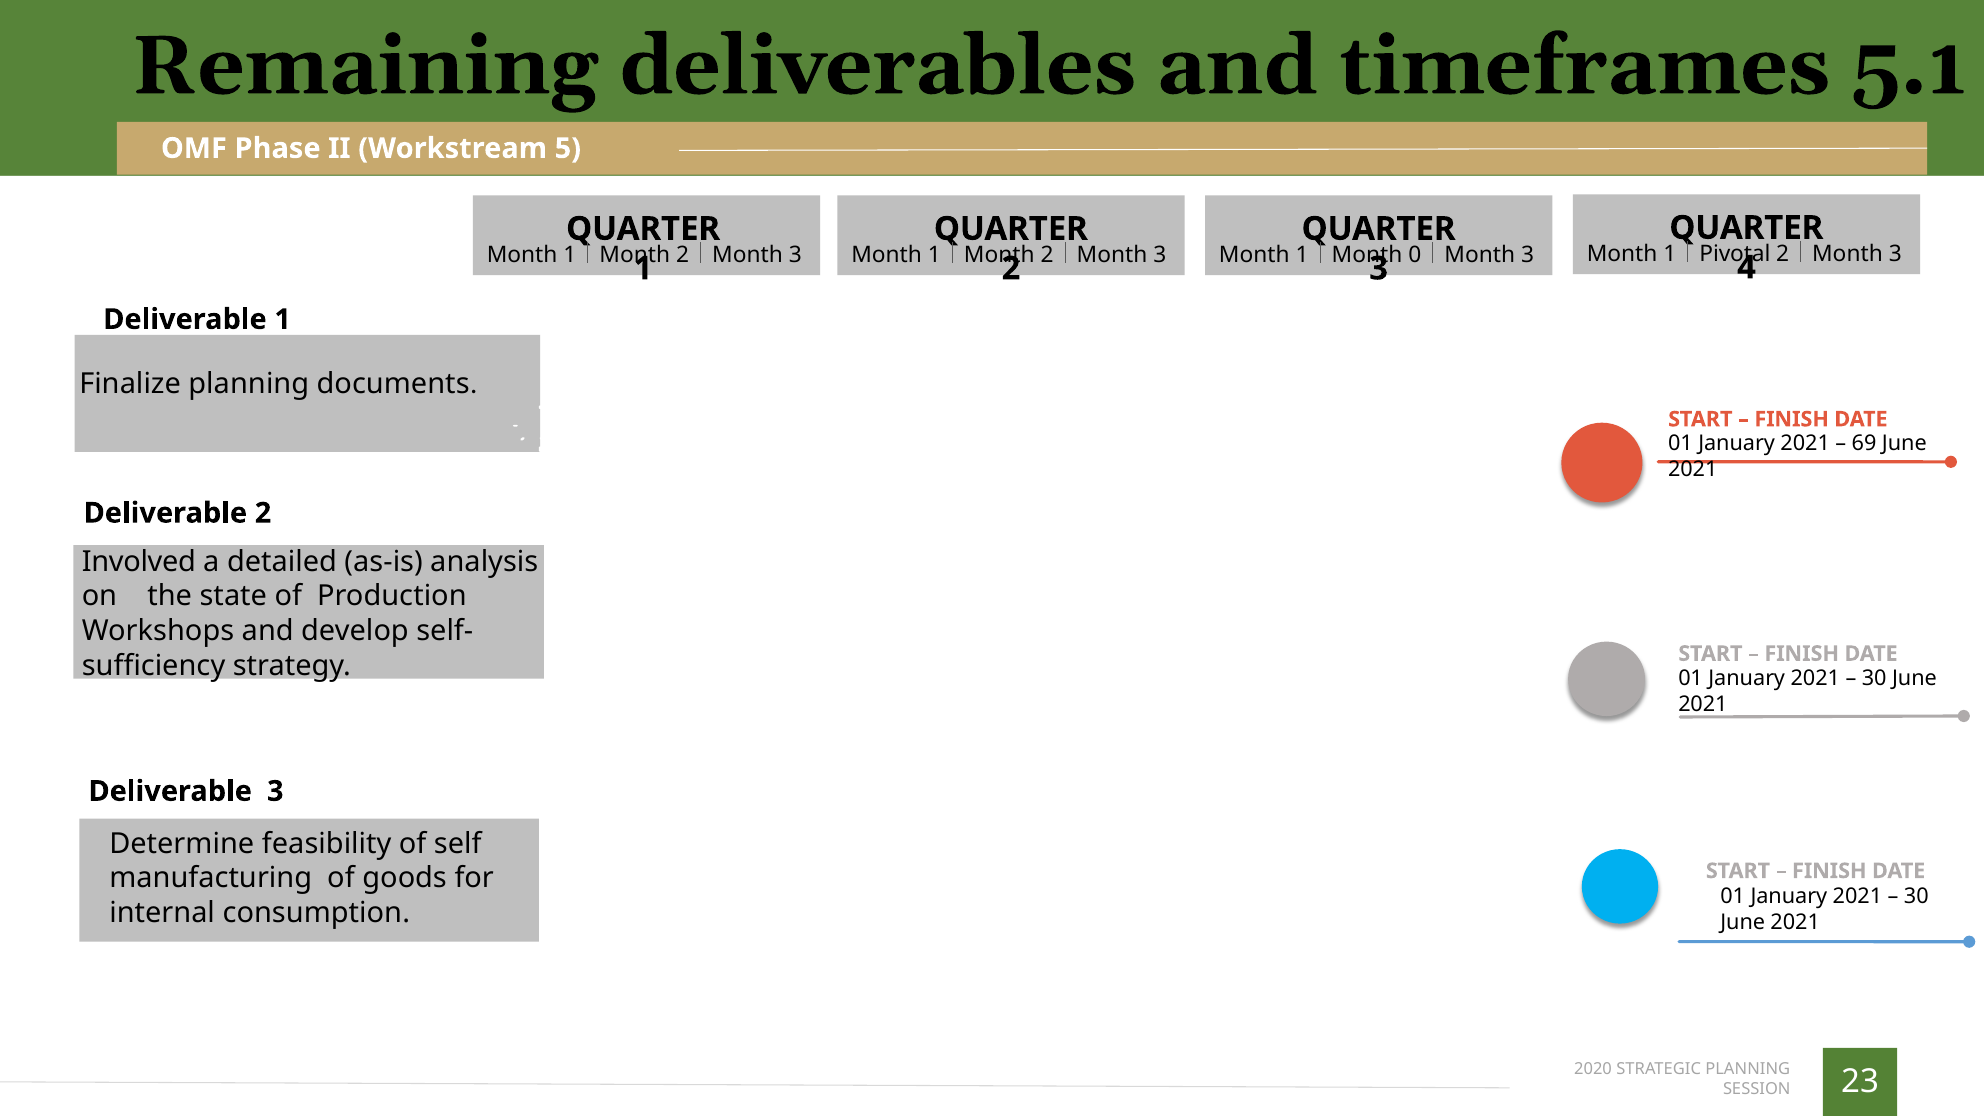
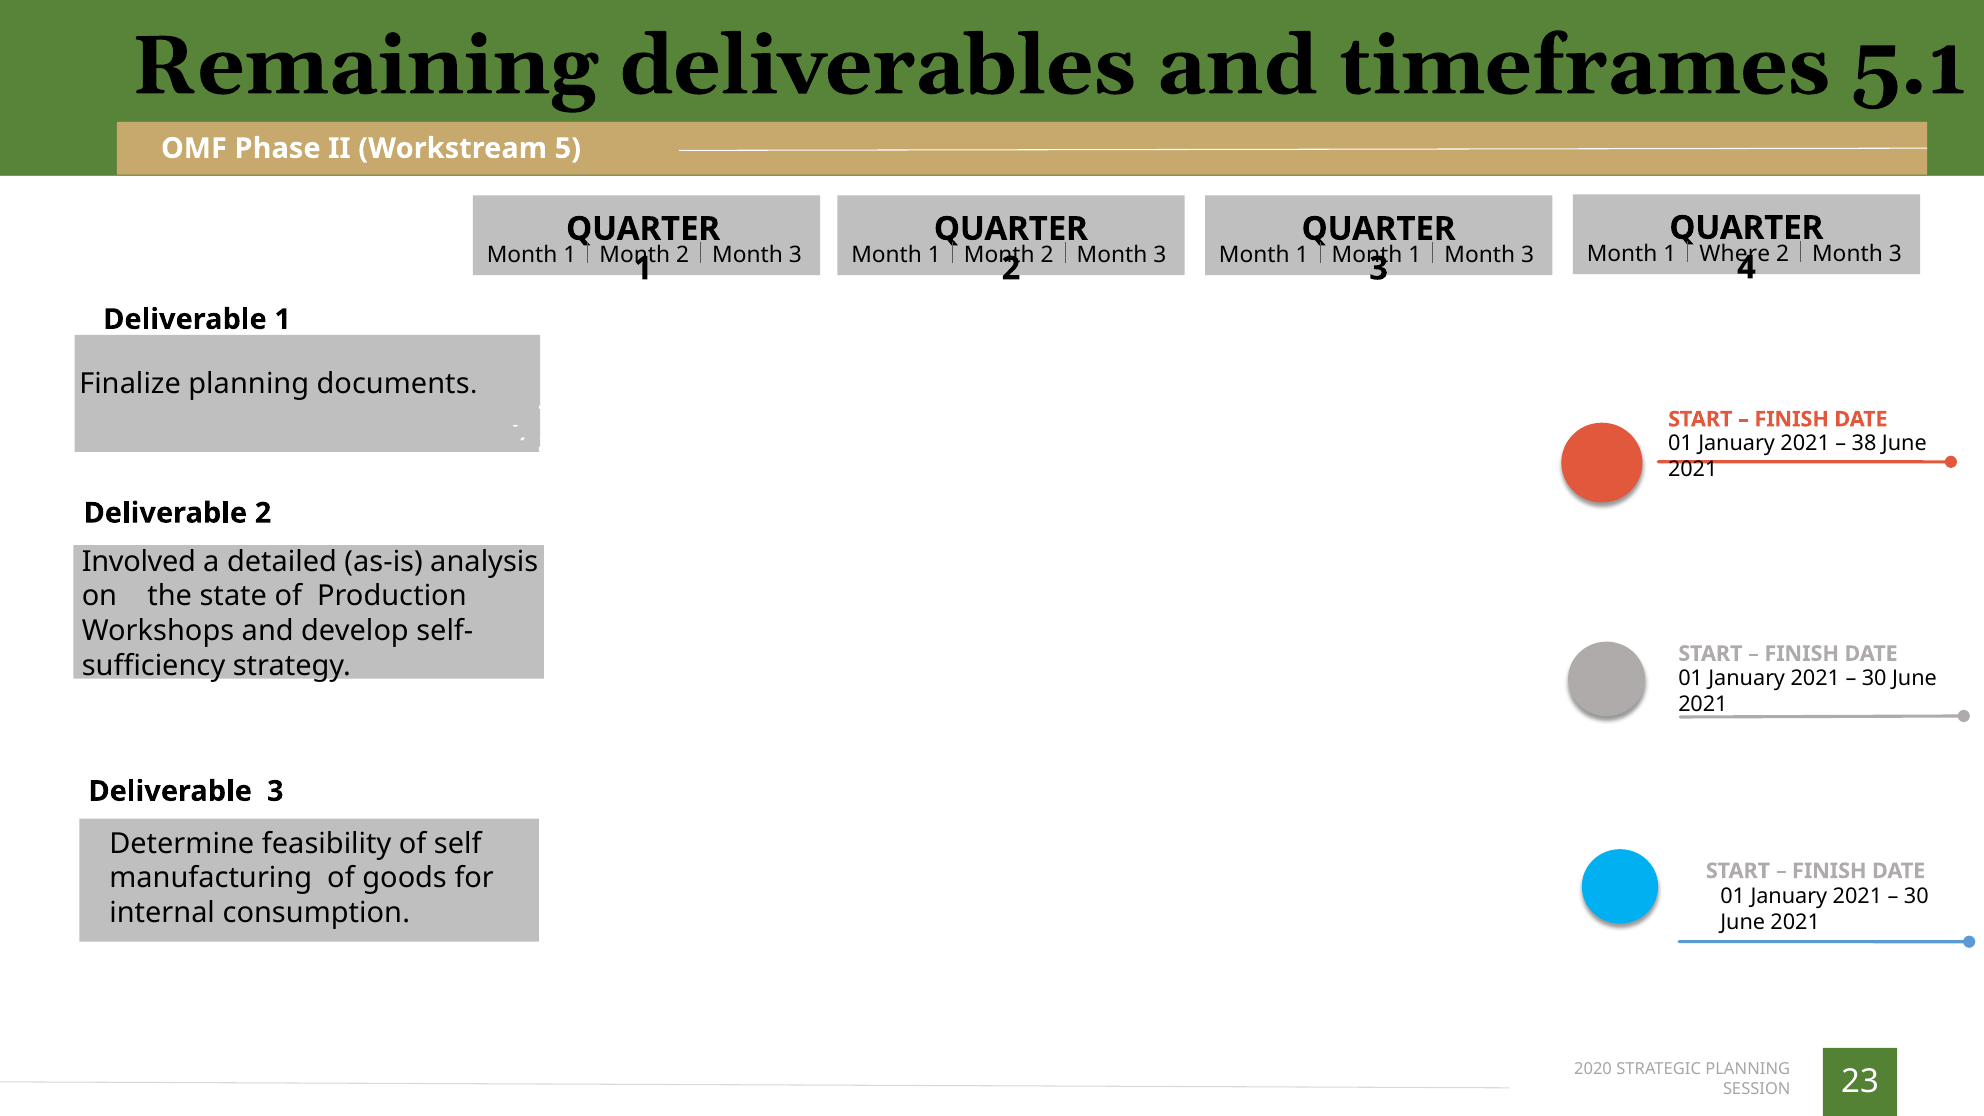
Pivotal: Pivotal -> Where
Month 1 Month 0: 0 -> 1
69: 69 -> 38
